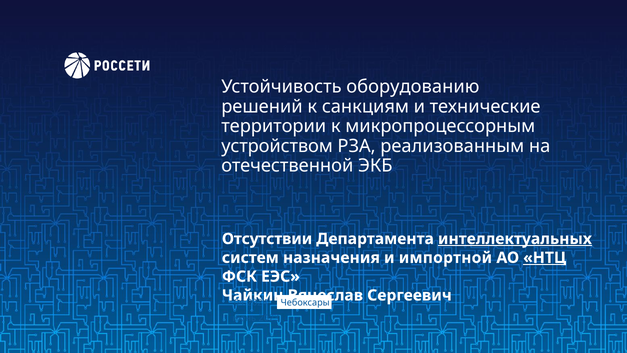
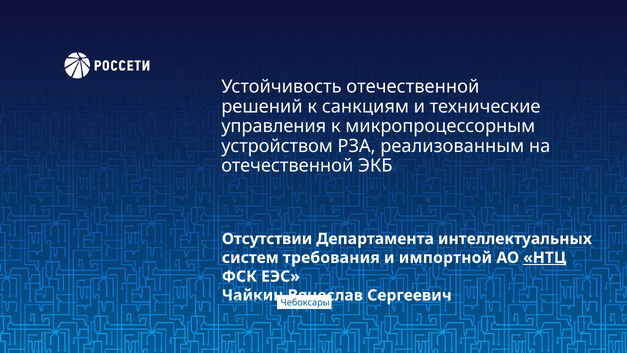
Устойчивость оборудованию: оборудованию -> отечественной
территории: территории -> управления
интеллектуальных underline: present -> none
назначения: назначения -> требования
